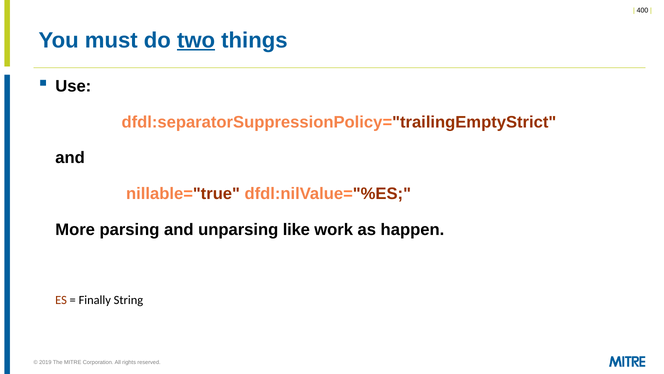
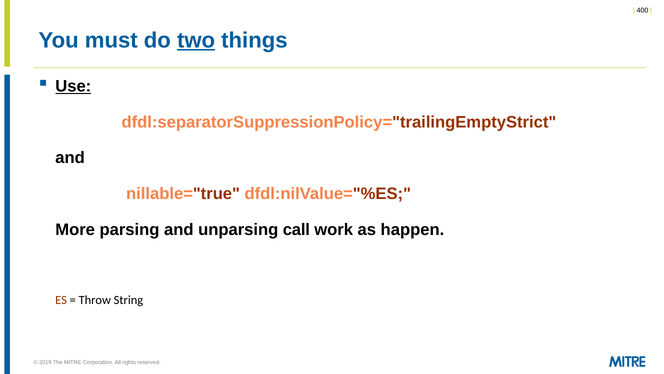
Use underline: none -> present
like: like -> call
Finally: Finally -> Throw
